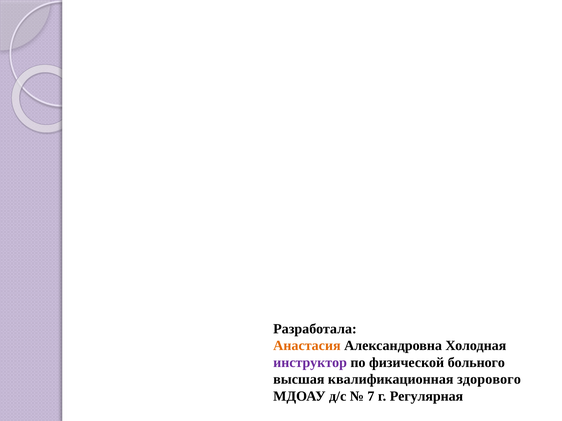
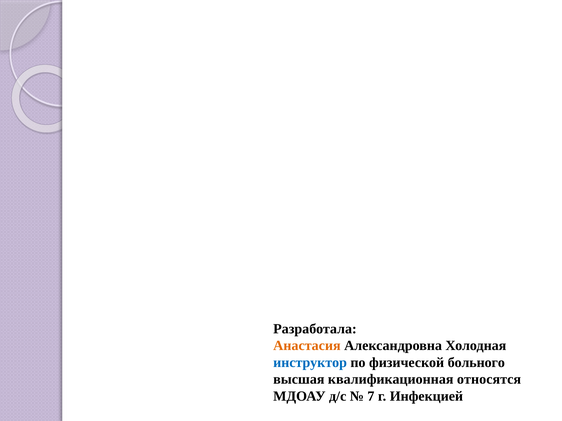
инструктор colour: purple -> blue
здорового: здорового -> относятся
Регулярная: Регулярная -> Инфекцией
